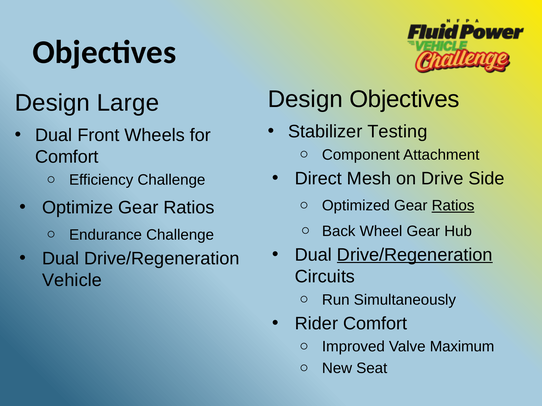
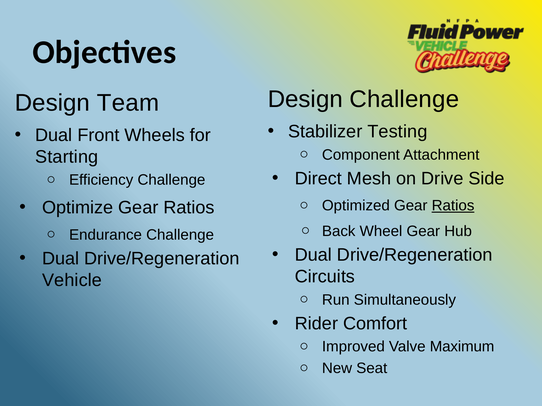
Design Objectives: Objectives -> Challenge
Large: Large -> Team
Comfort at (67, 157): Comfort -> Starting
Drive/Regeneration at (415, 255) underline: present -> none
